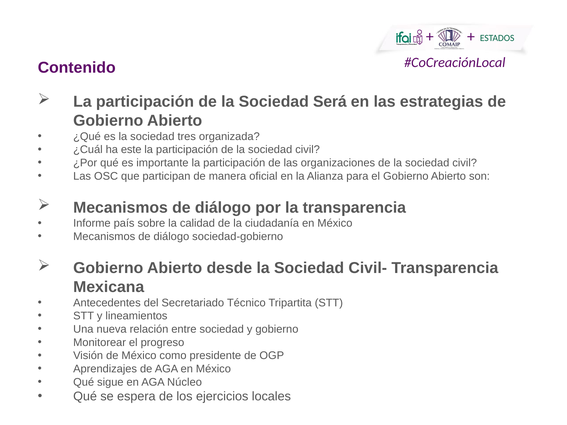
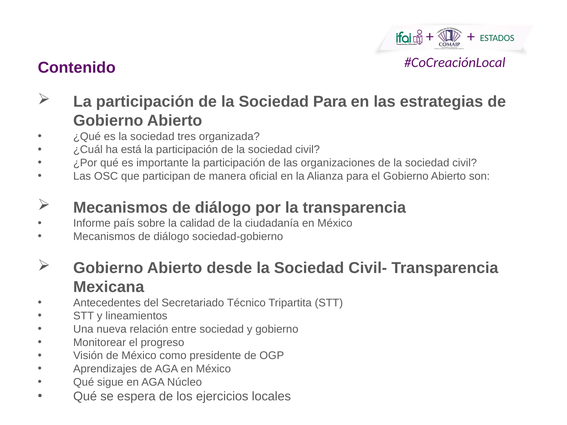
Sociedad Será: Será -> Para
este: este -> está
